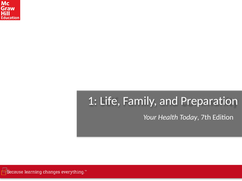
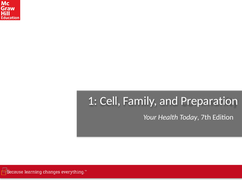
Life: Life -> Cell
